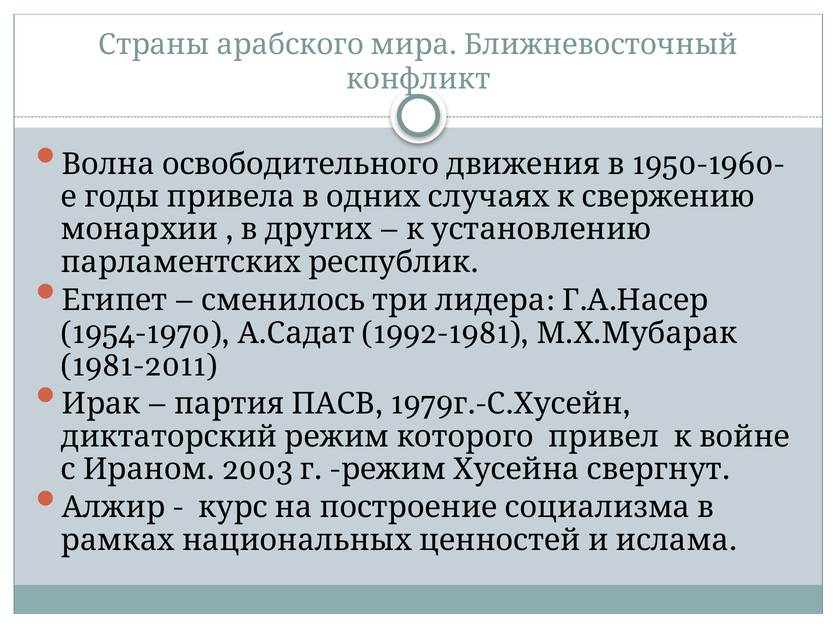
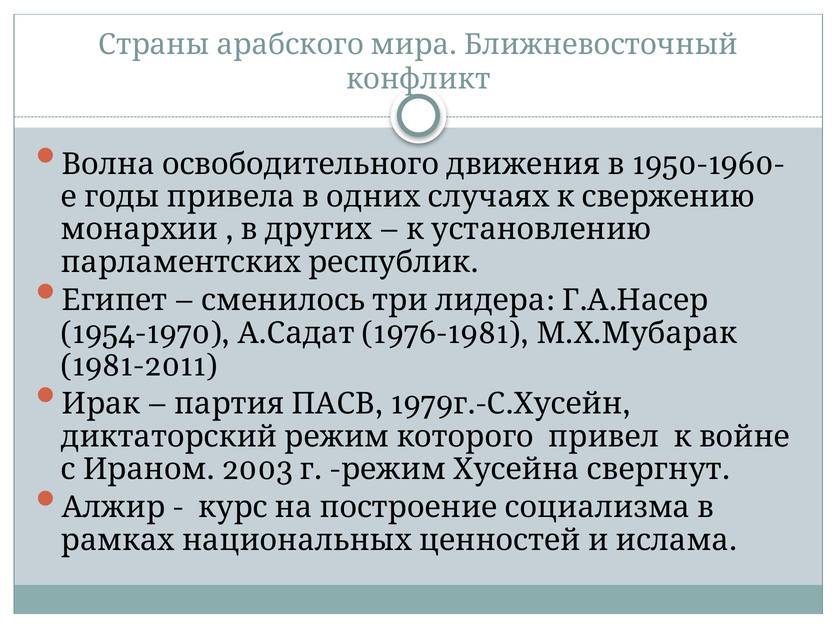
1992-1981: 1992-1981 -> 1976-1981
